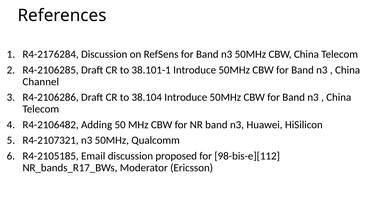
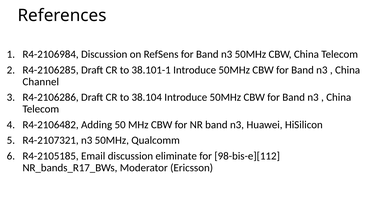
R4-2176284: R4-2176284 -> R4-2106984
proposed: proposed -> eliminate
